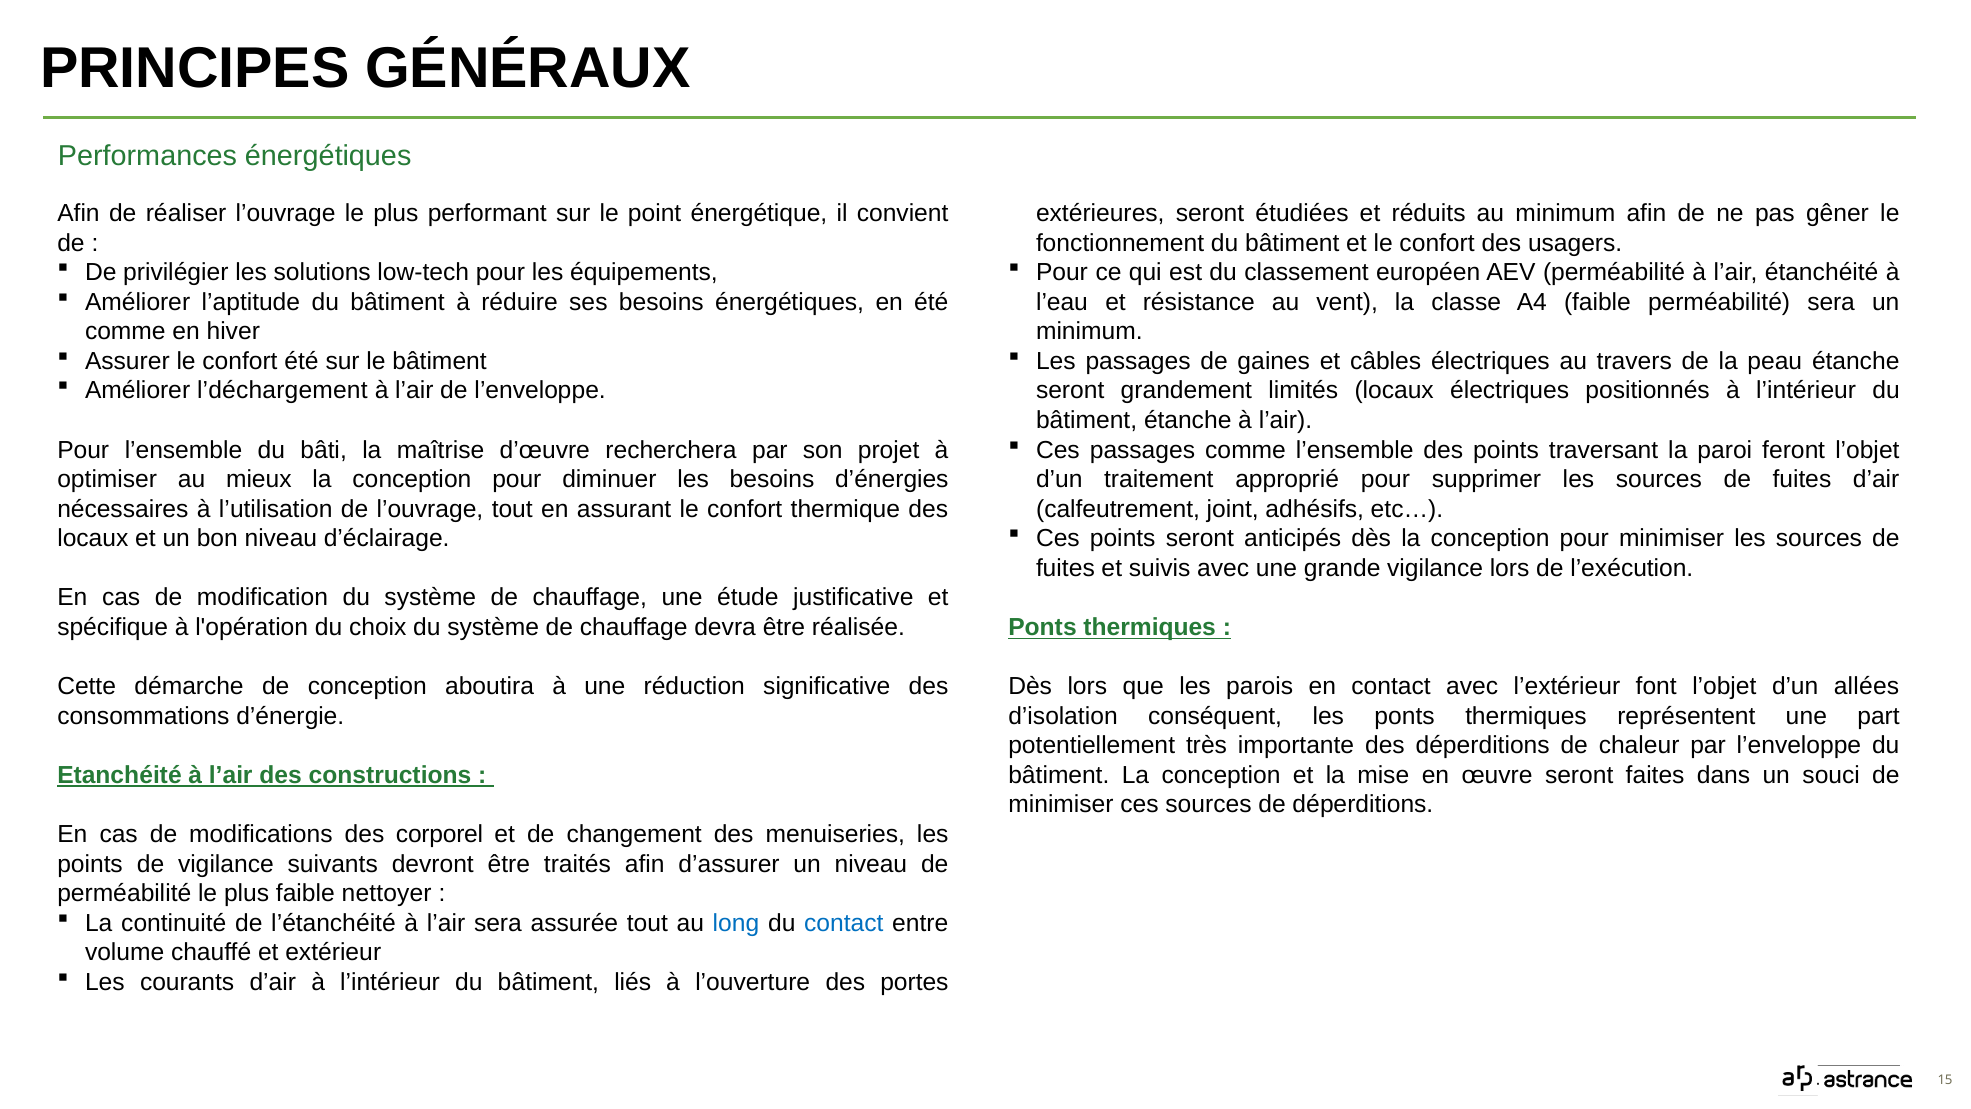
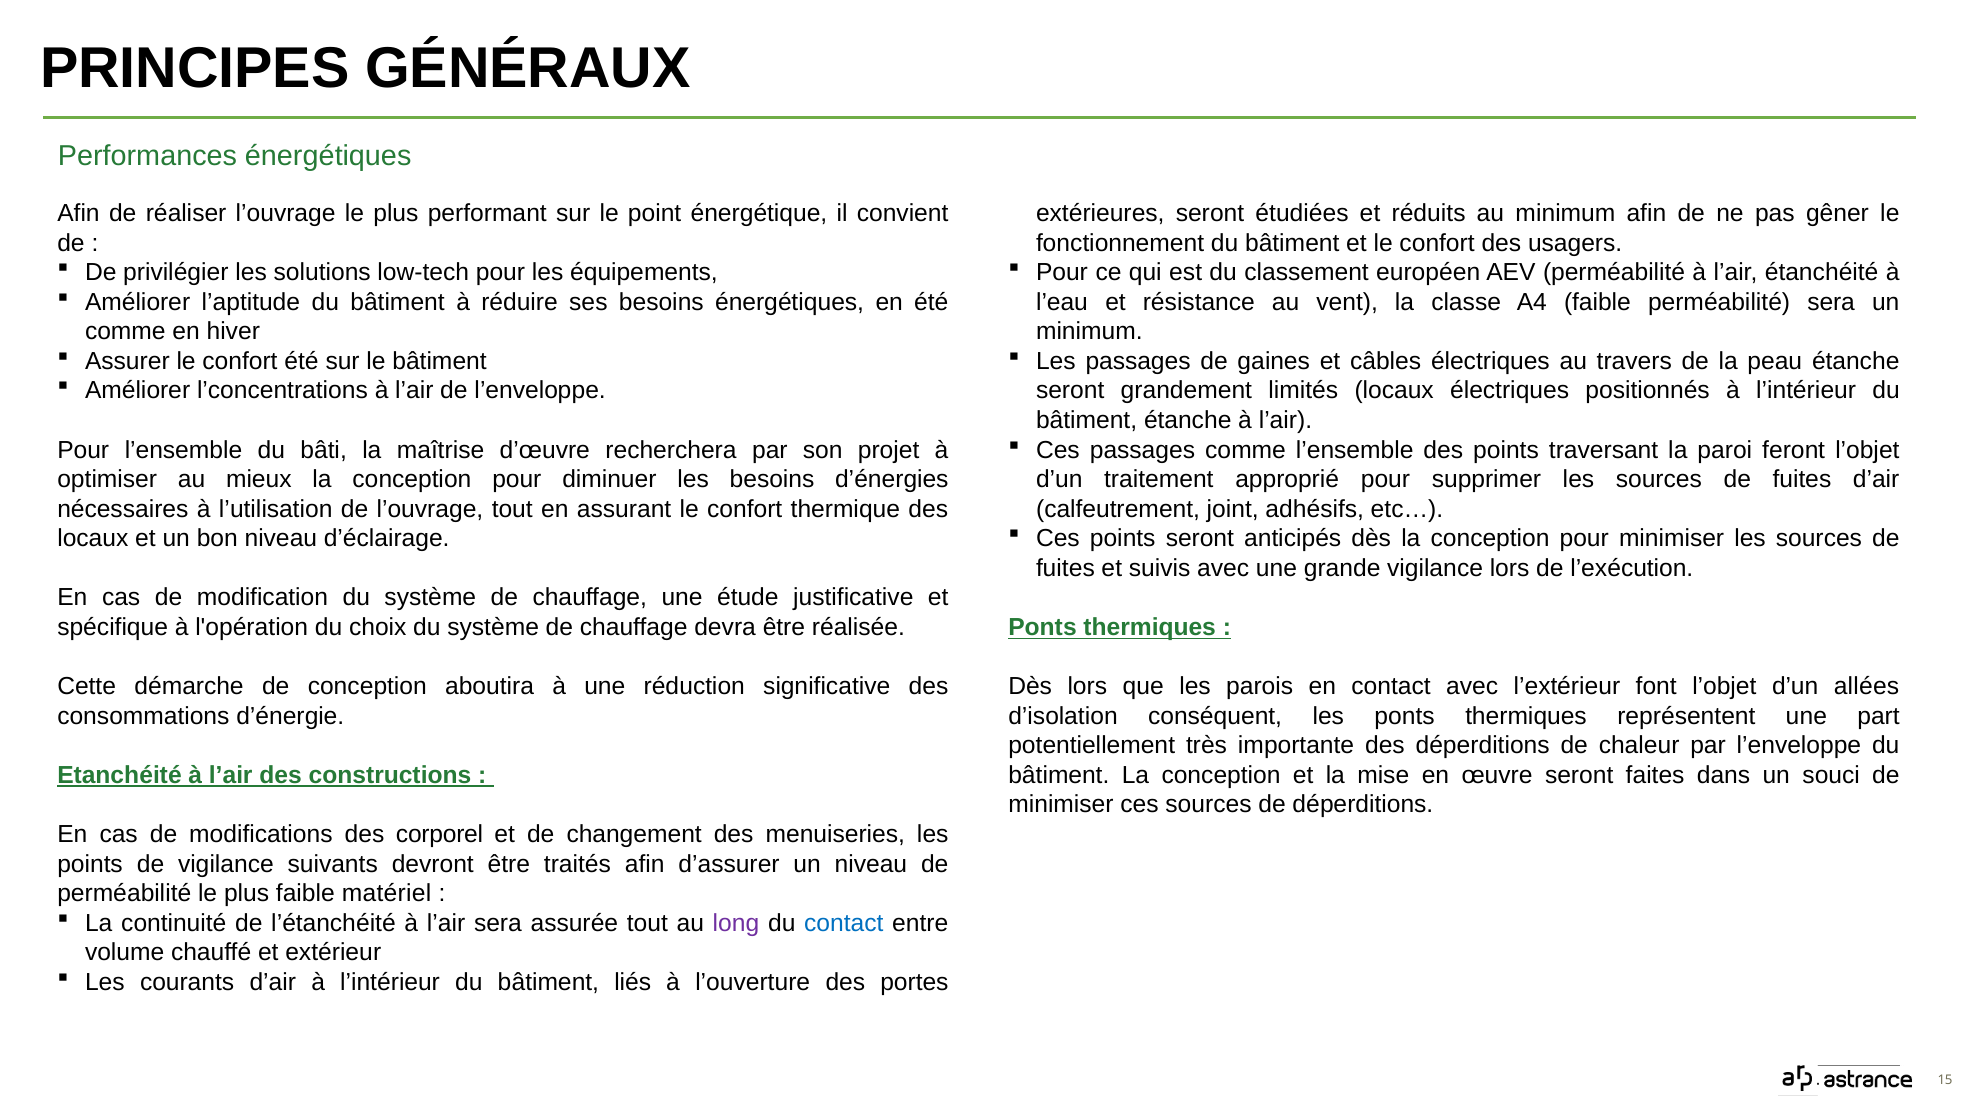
l’déchargement: l’déchargement -> l’concentrations
nettoyer: nettoyer -> matériel
long colour: blue -> purple
